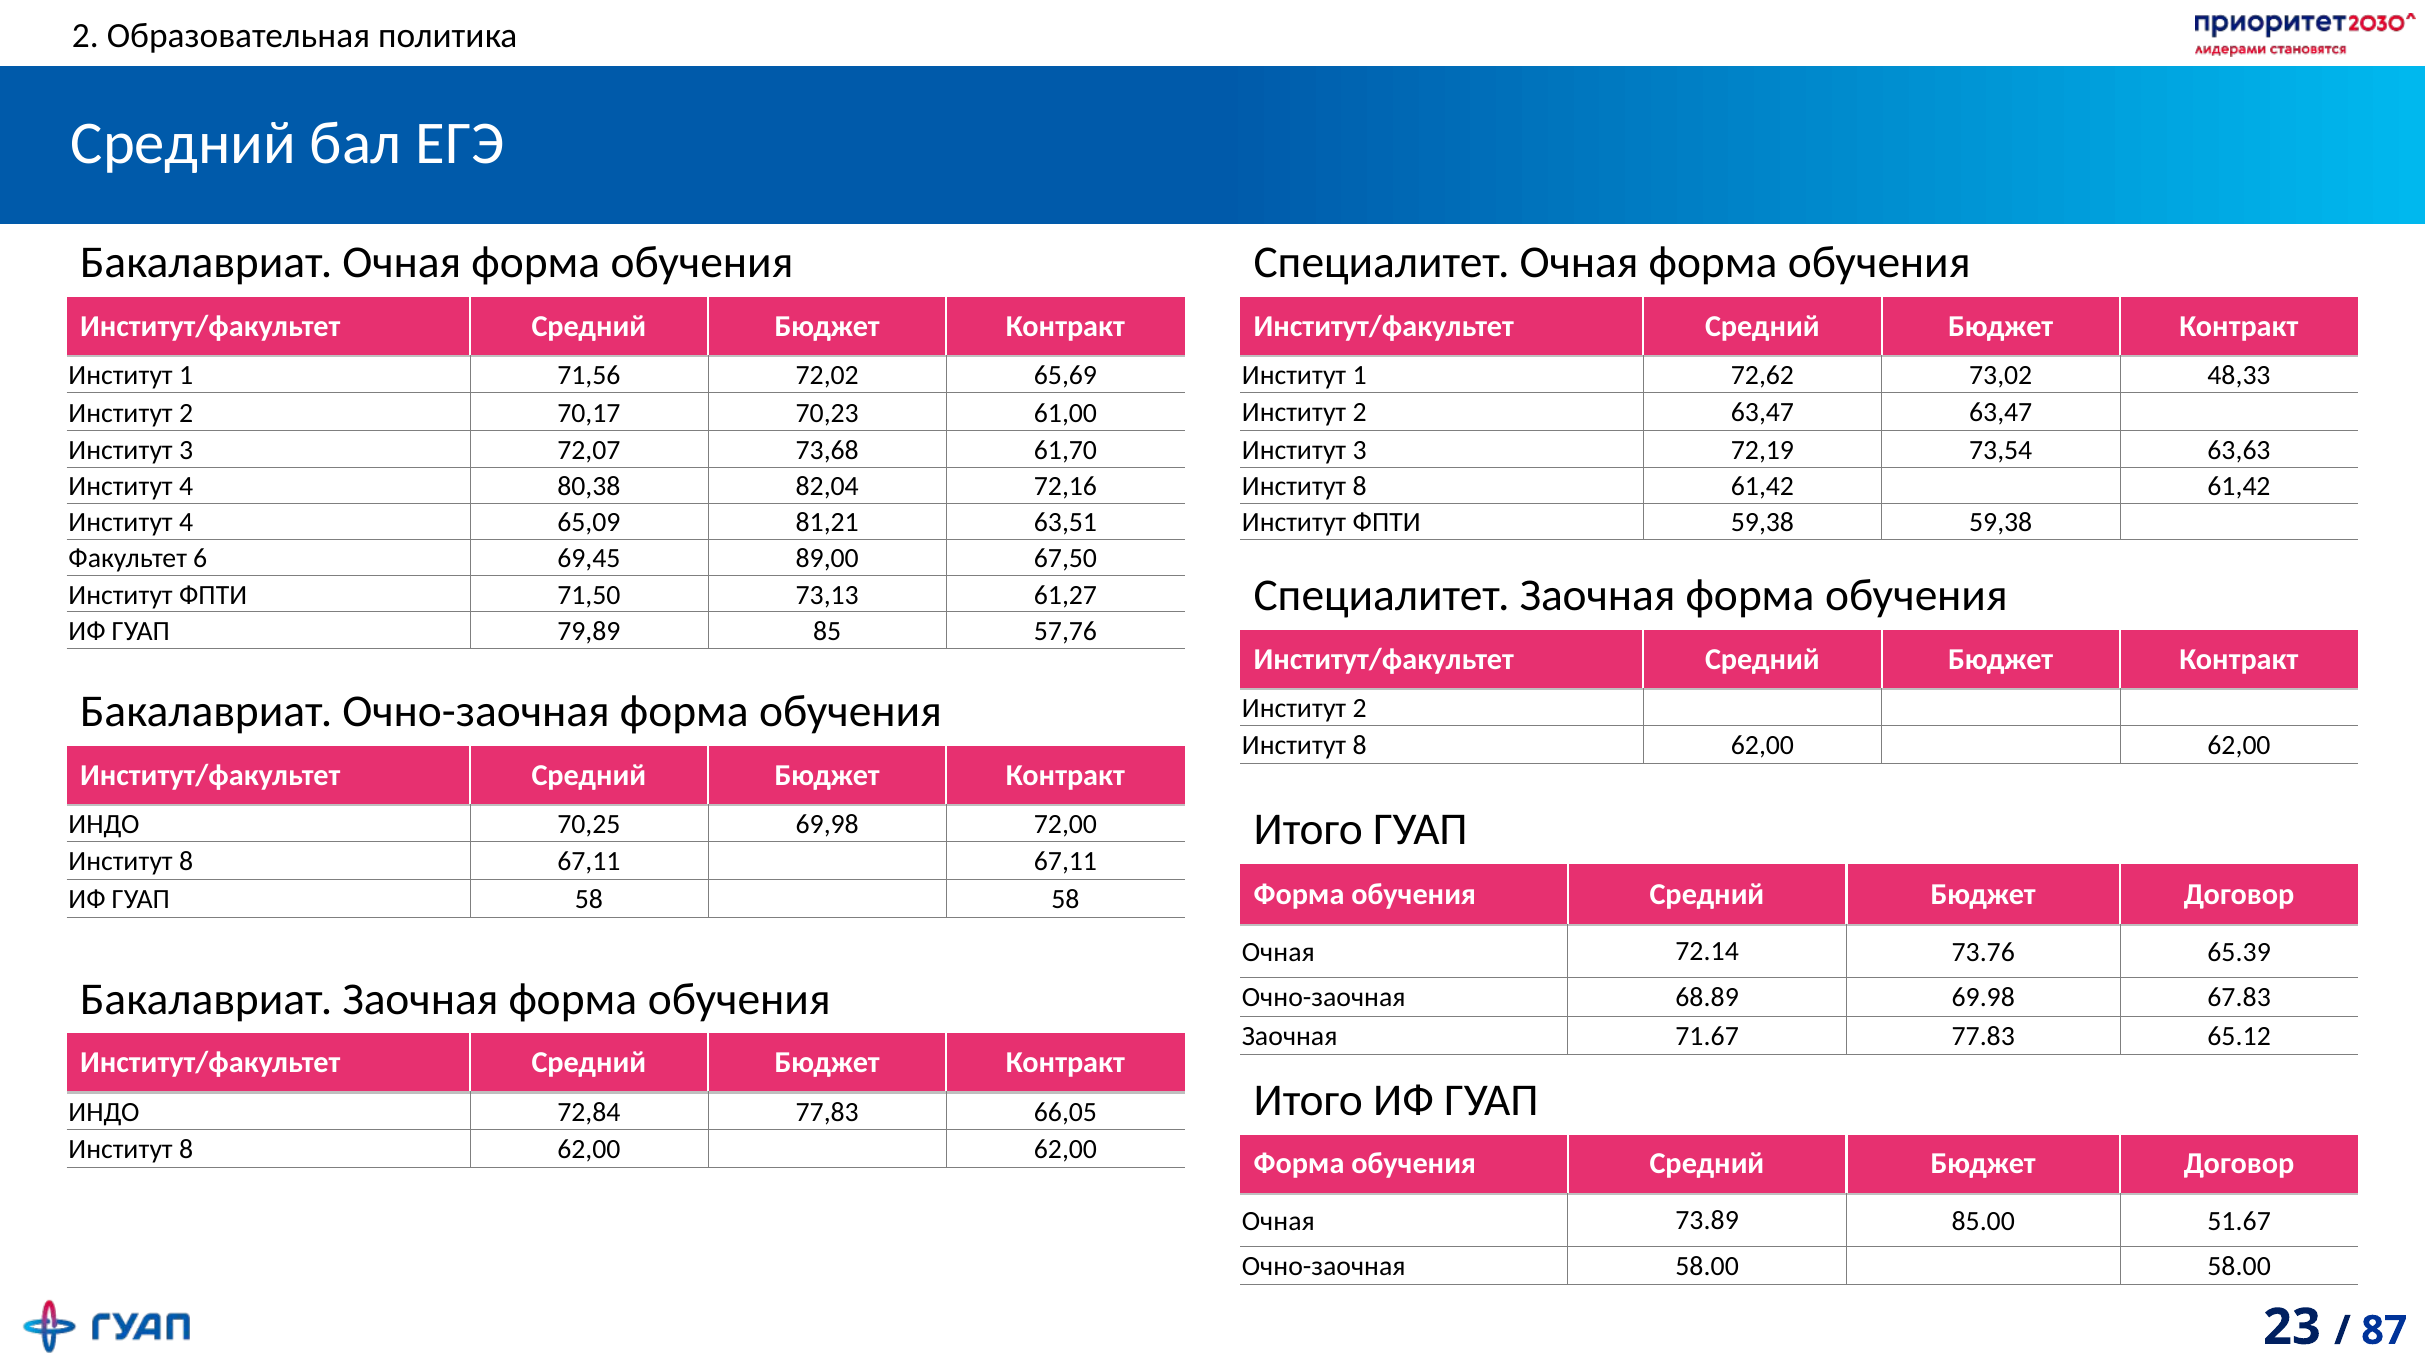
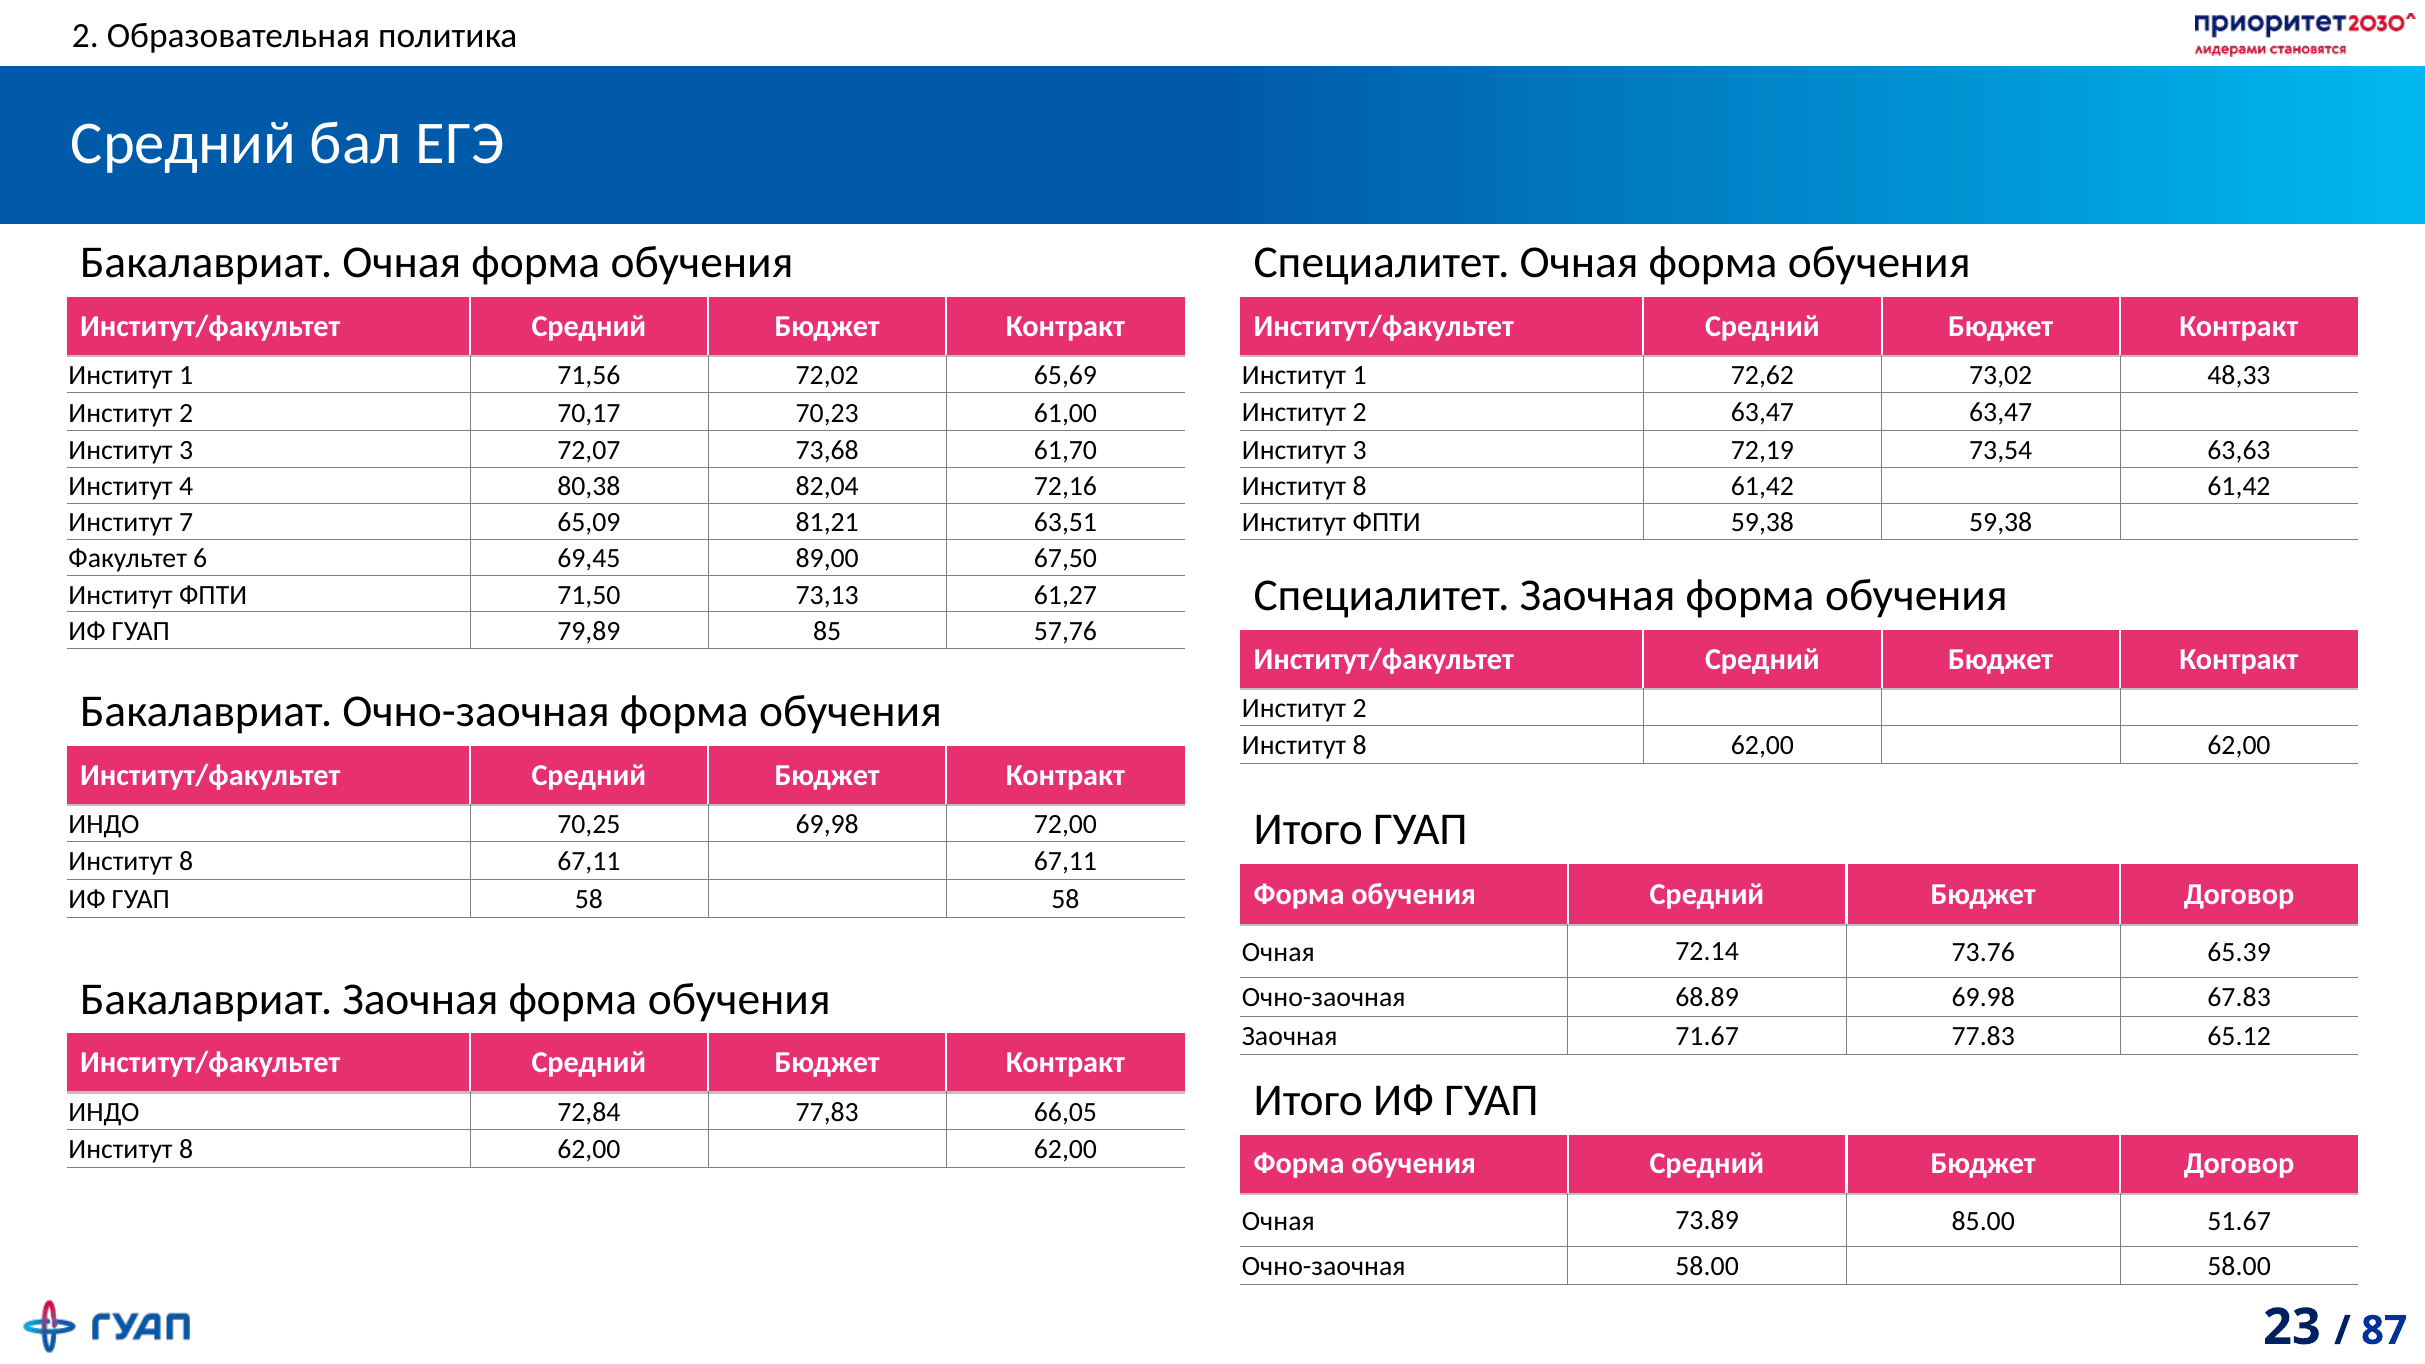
4 at (186, 522): 4 -> 7
